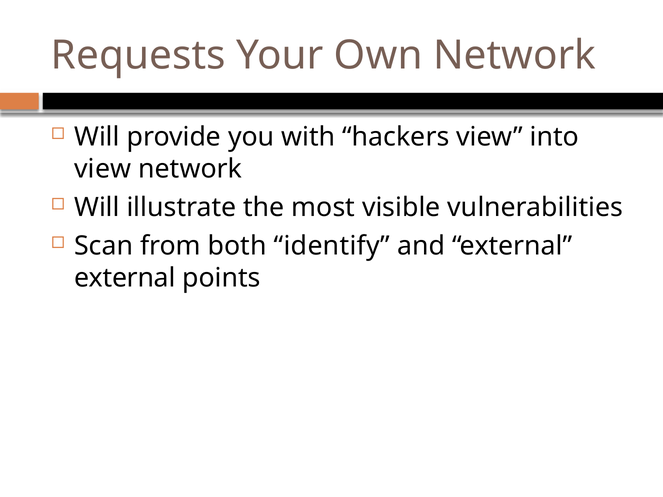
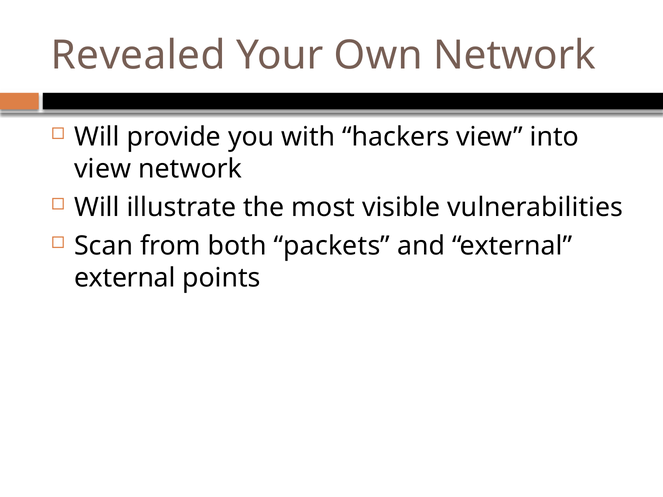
Requests: Requests -> Revealed
identify: identify -> packets
